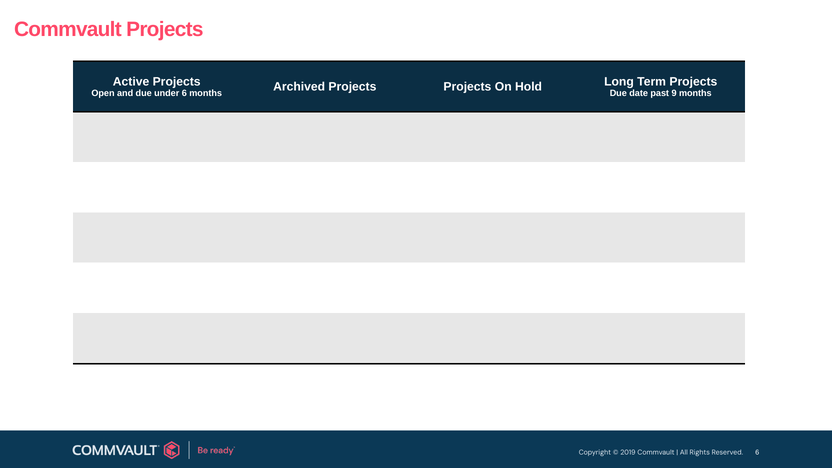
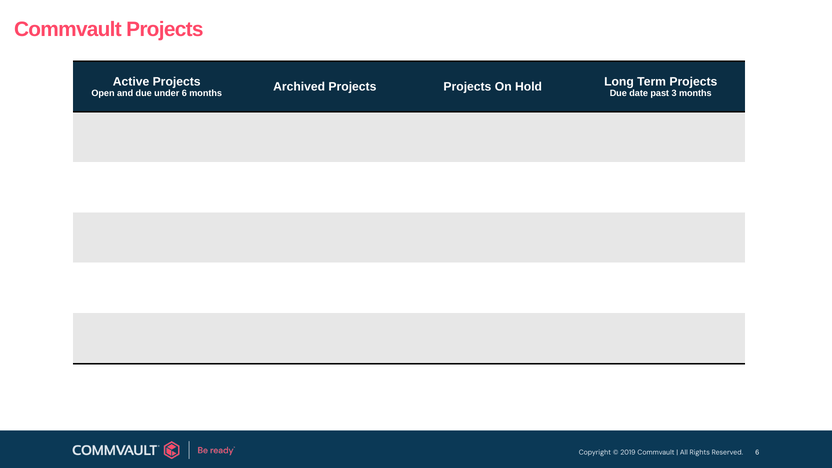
9: 9 -> 3
